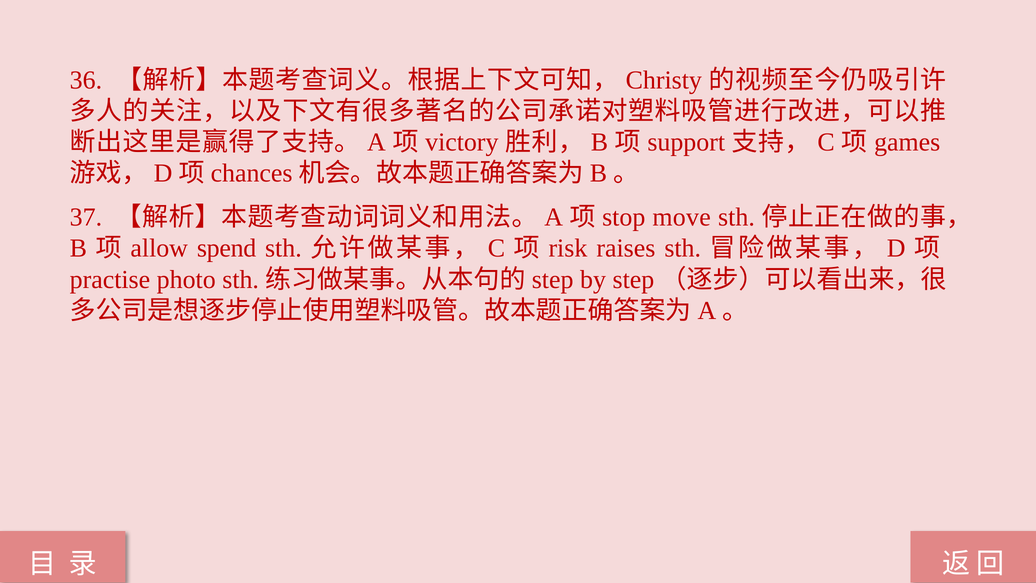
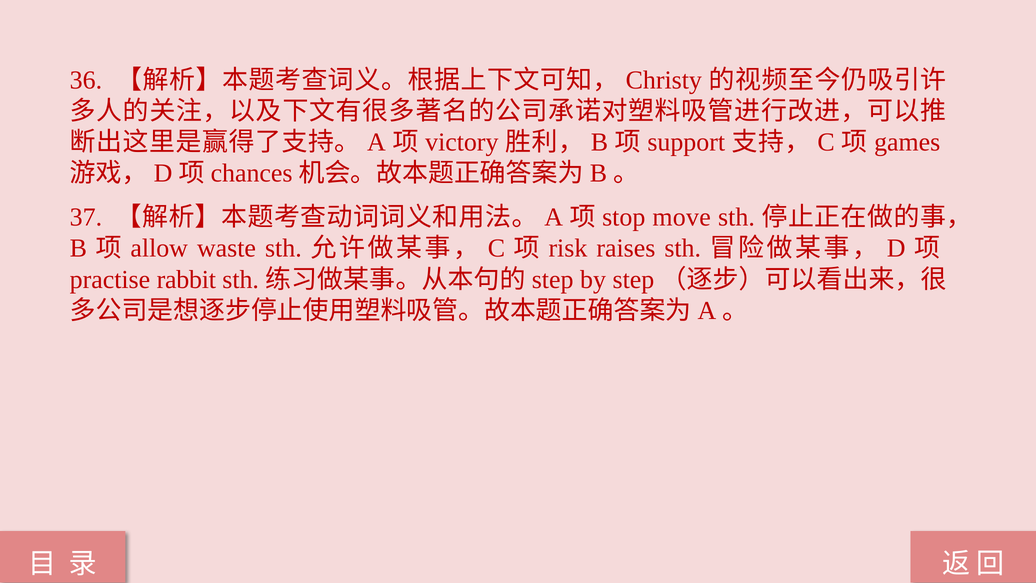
spend: spend -> waste
photo: photo -> rabbit
